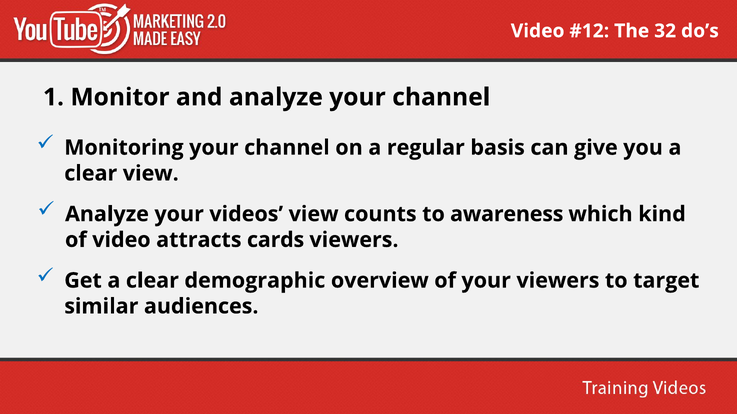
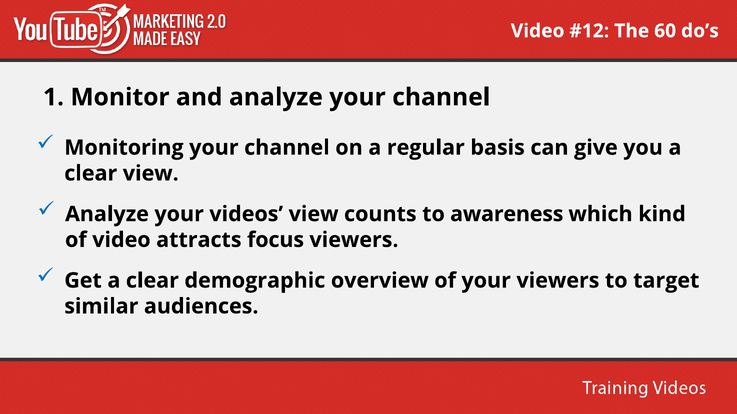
32: 32 -> 60
cards: cards -> focus
